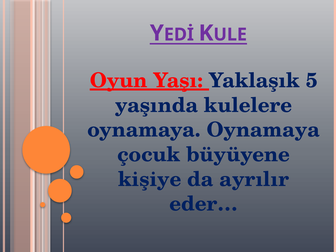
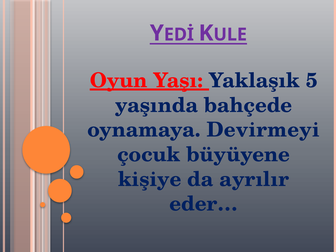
kulelere: kulelere -> bahçede
oynamaya Oynamaya: Oynamaya -> Devirmeyi
